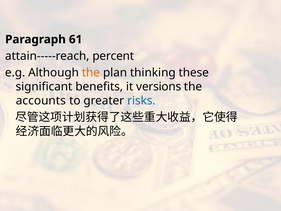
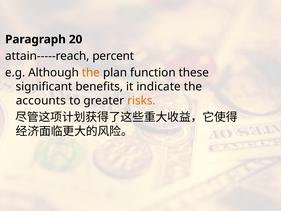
61: 61 -> 20
thinking: thinking -> function
versions: versions -> indicate
risks colour: blue -> orange
